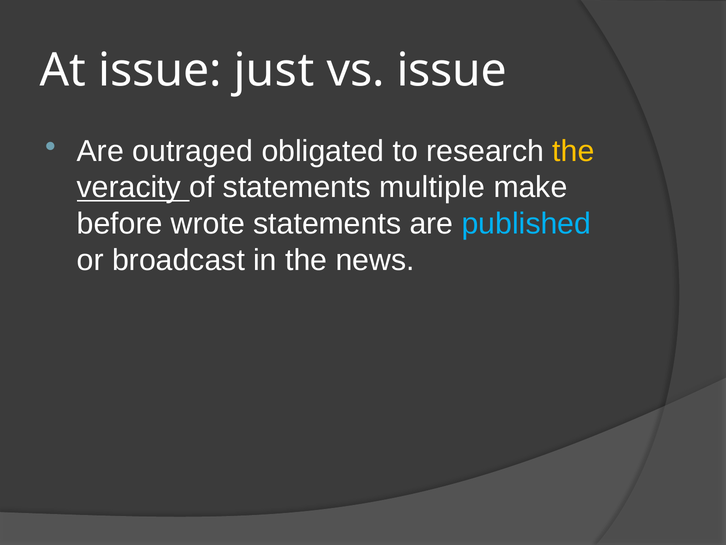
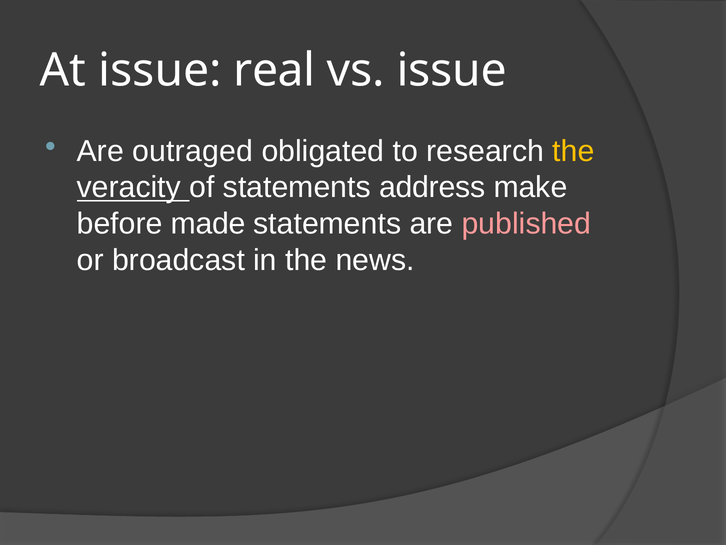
just: just -> real
multiple: multiple -> address
wrote: wrote -> made
published colour: light blue -> pink
